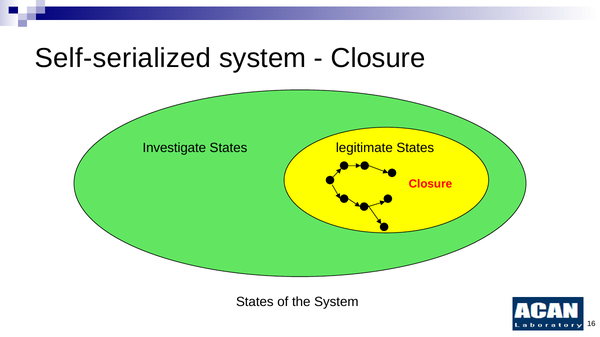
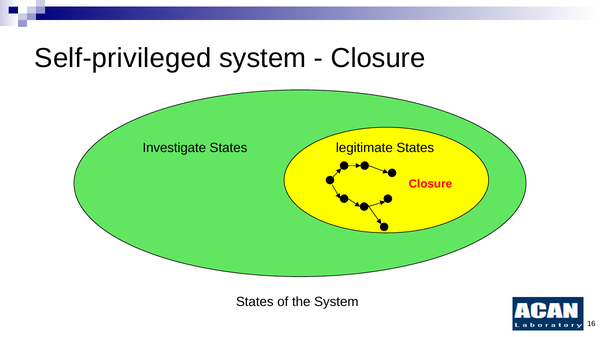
Self-serialized: Self-serialized -> Self-privileged
